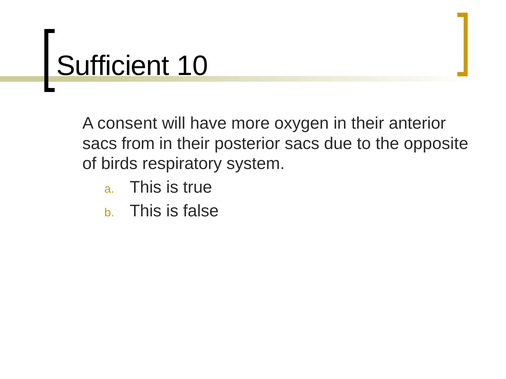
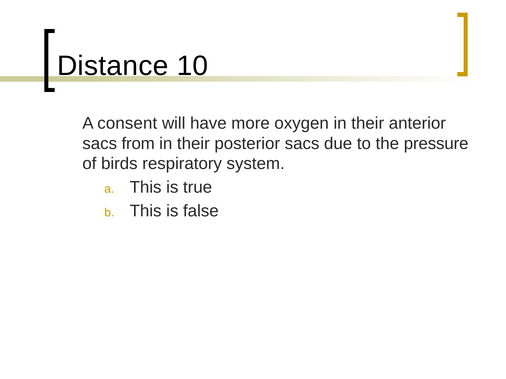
Sufficient: Sufficient -> Distance
opposite: opposite -> pressure
